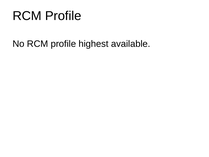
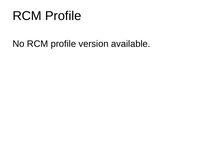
highest: highest -> version
